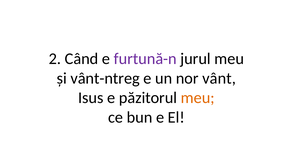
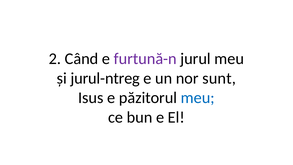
vânt-ntreg: vânt-ntreg -> jurul-ntreg
vânt: vânt -> sunt
meu at (198, 98) colour: orange -> blue
